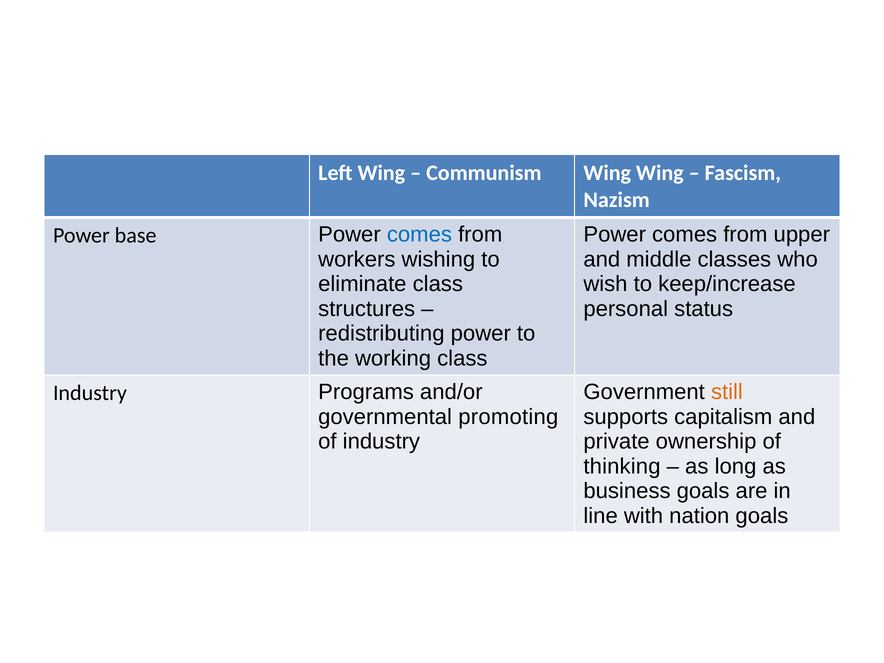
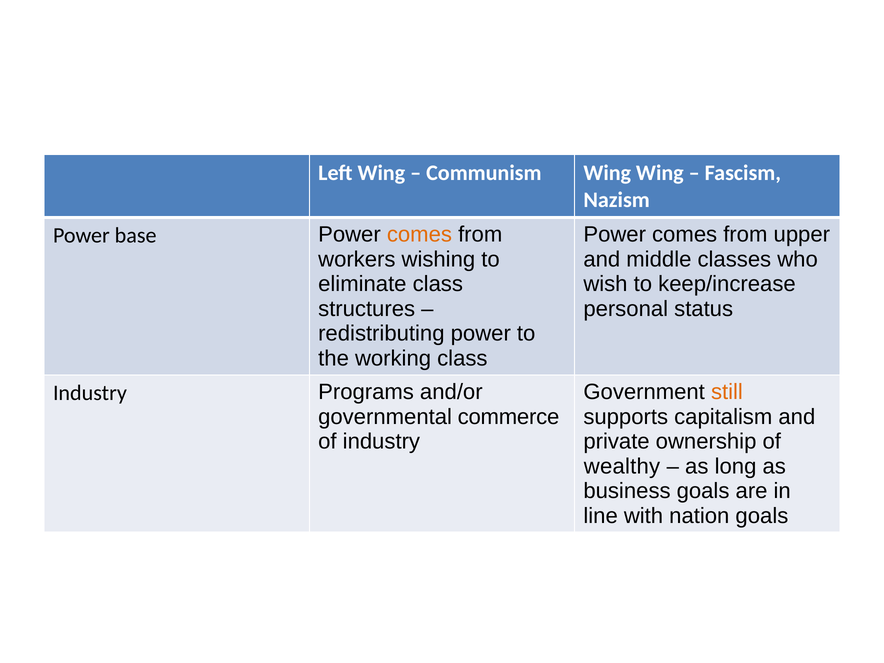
comes at (419, 235) colour: blue -> orange
promoting: promoting -> commerce
thinking: thinking -> wealthy
